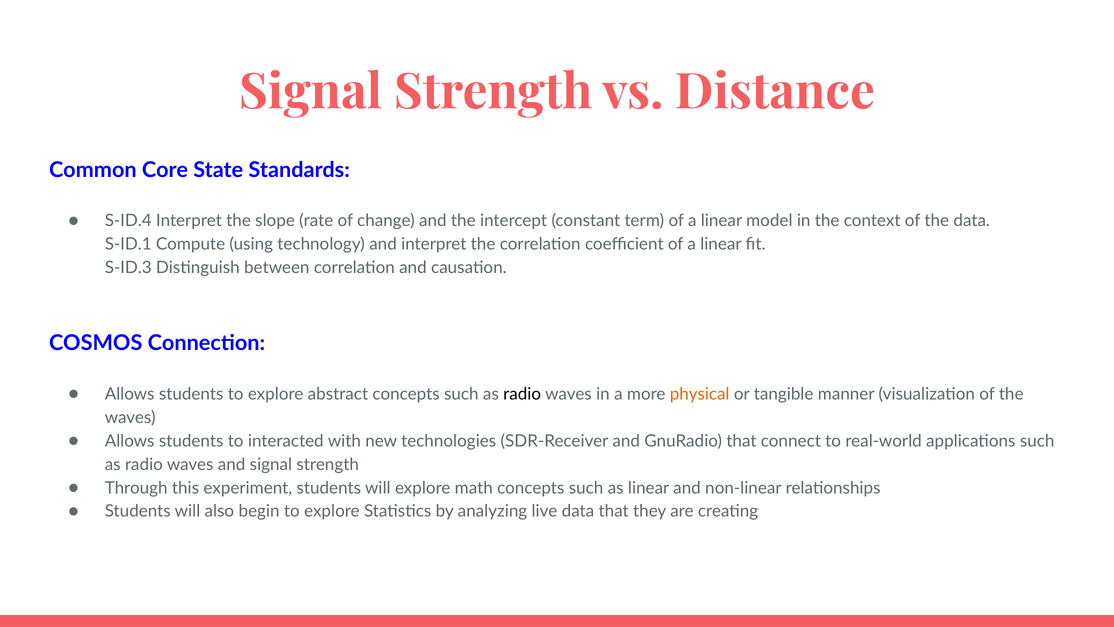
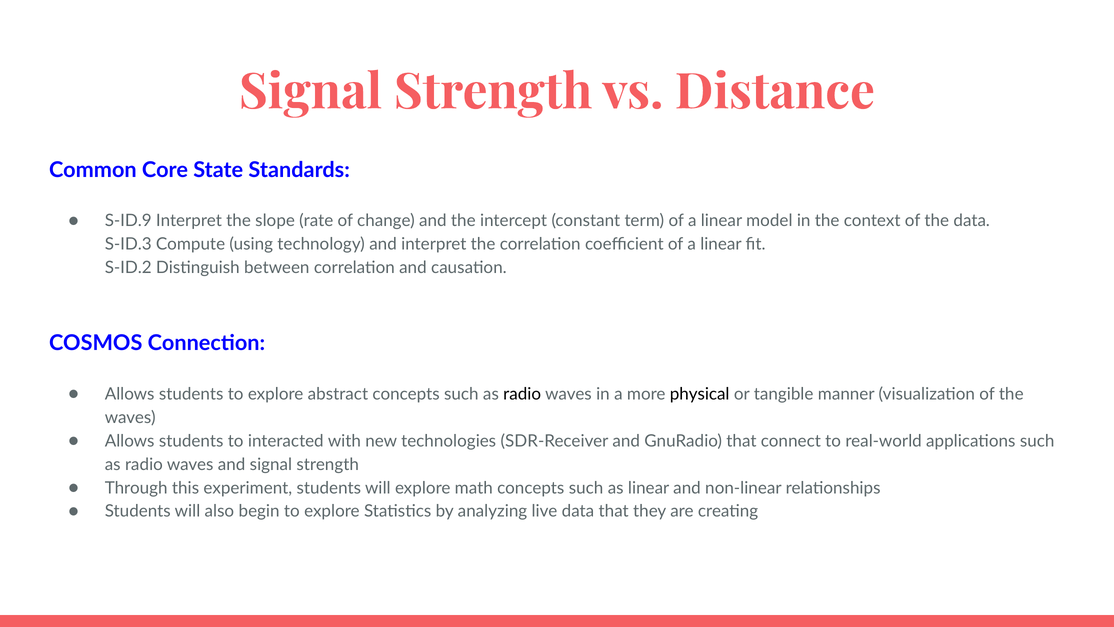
S-ID.4: S-ID.4 -> S-ID.9
S-ID.1: S-ID.1 -> S-ID.3
S-ID.3: S-ID.3 -> S-ID.2
physical colour: orange -> black
